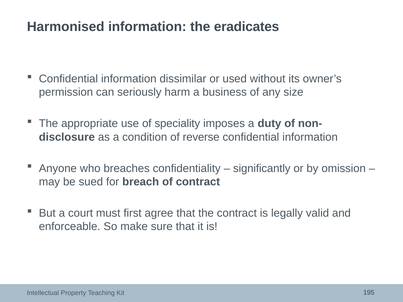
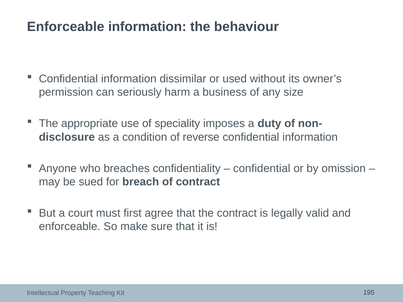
Harmonised at (66, 27): Harmonised -> Enforceable
eradicates: eradicates -> behaviour
significantly at (262, 169): significantly -> confidential
